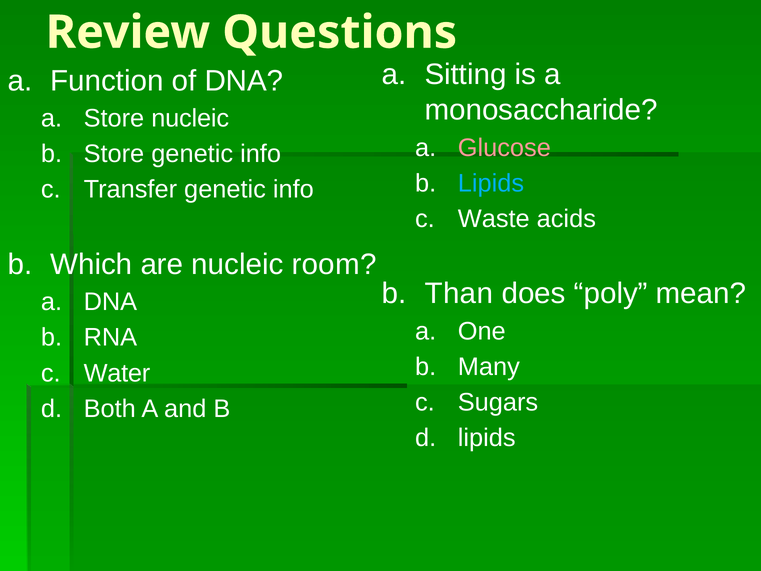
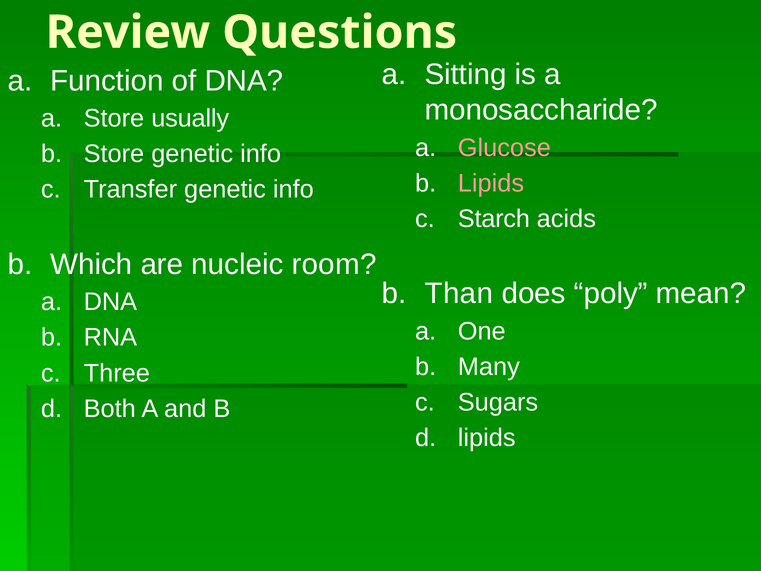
Store nucleic: nucleic -> usually
Lipids at (491, 183) colour: light blue -> pink
Waste: Waste -> Starch
Water: Water -> Three
